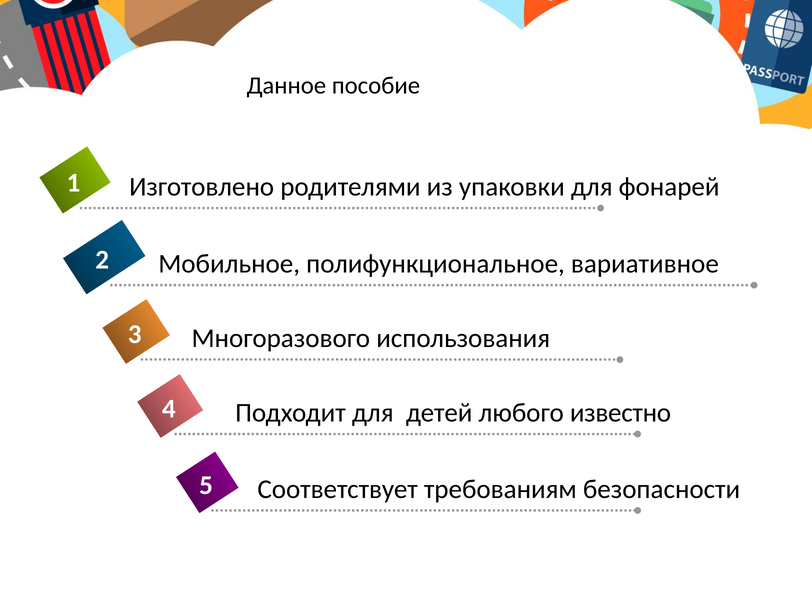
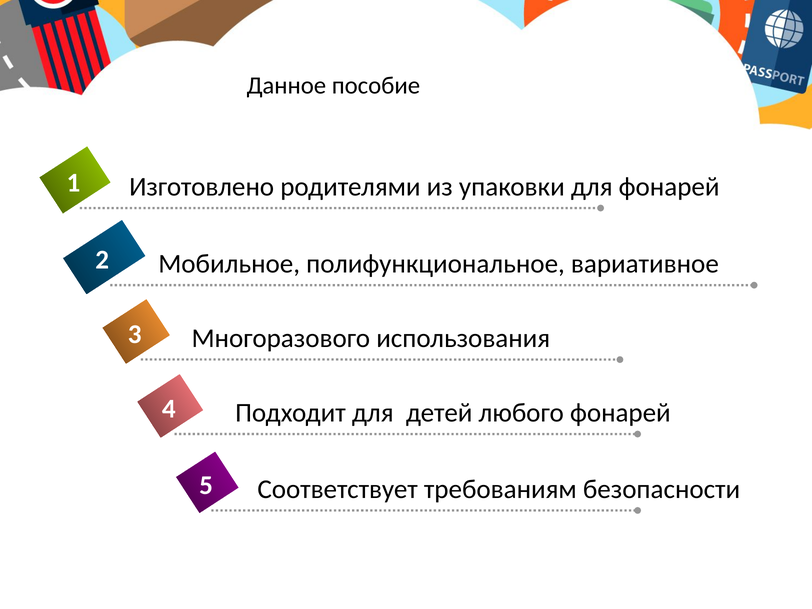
любого известно: известно -> фонарей
